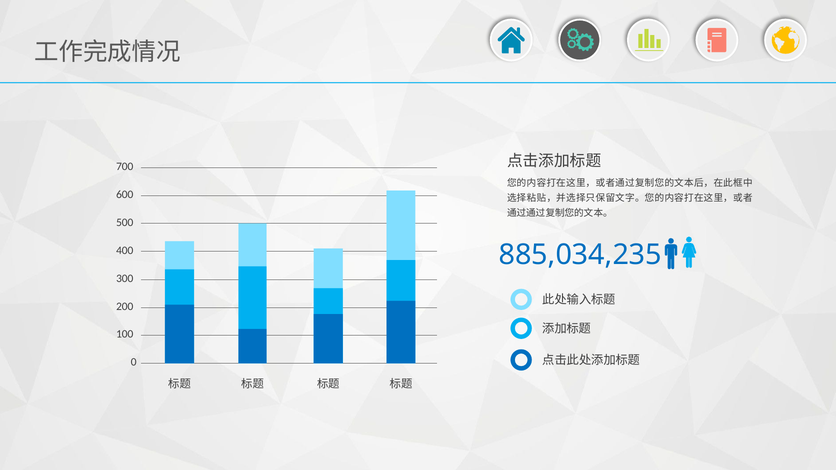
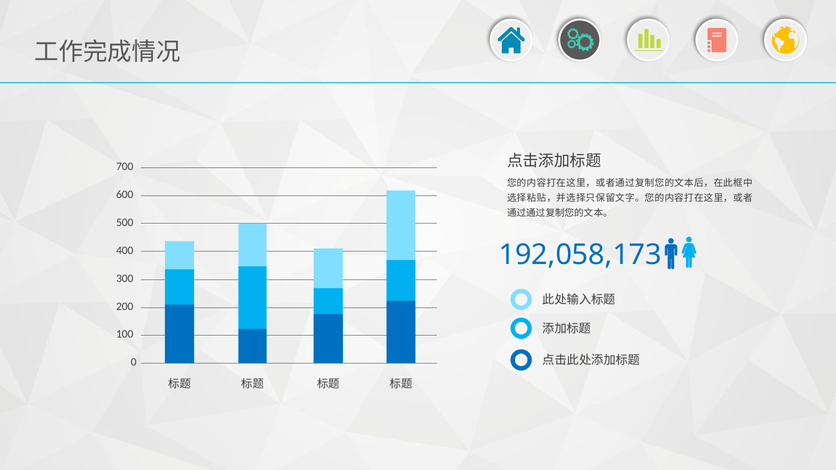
885,034,235: 885,034,235 -> 192,058,173
